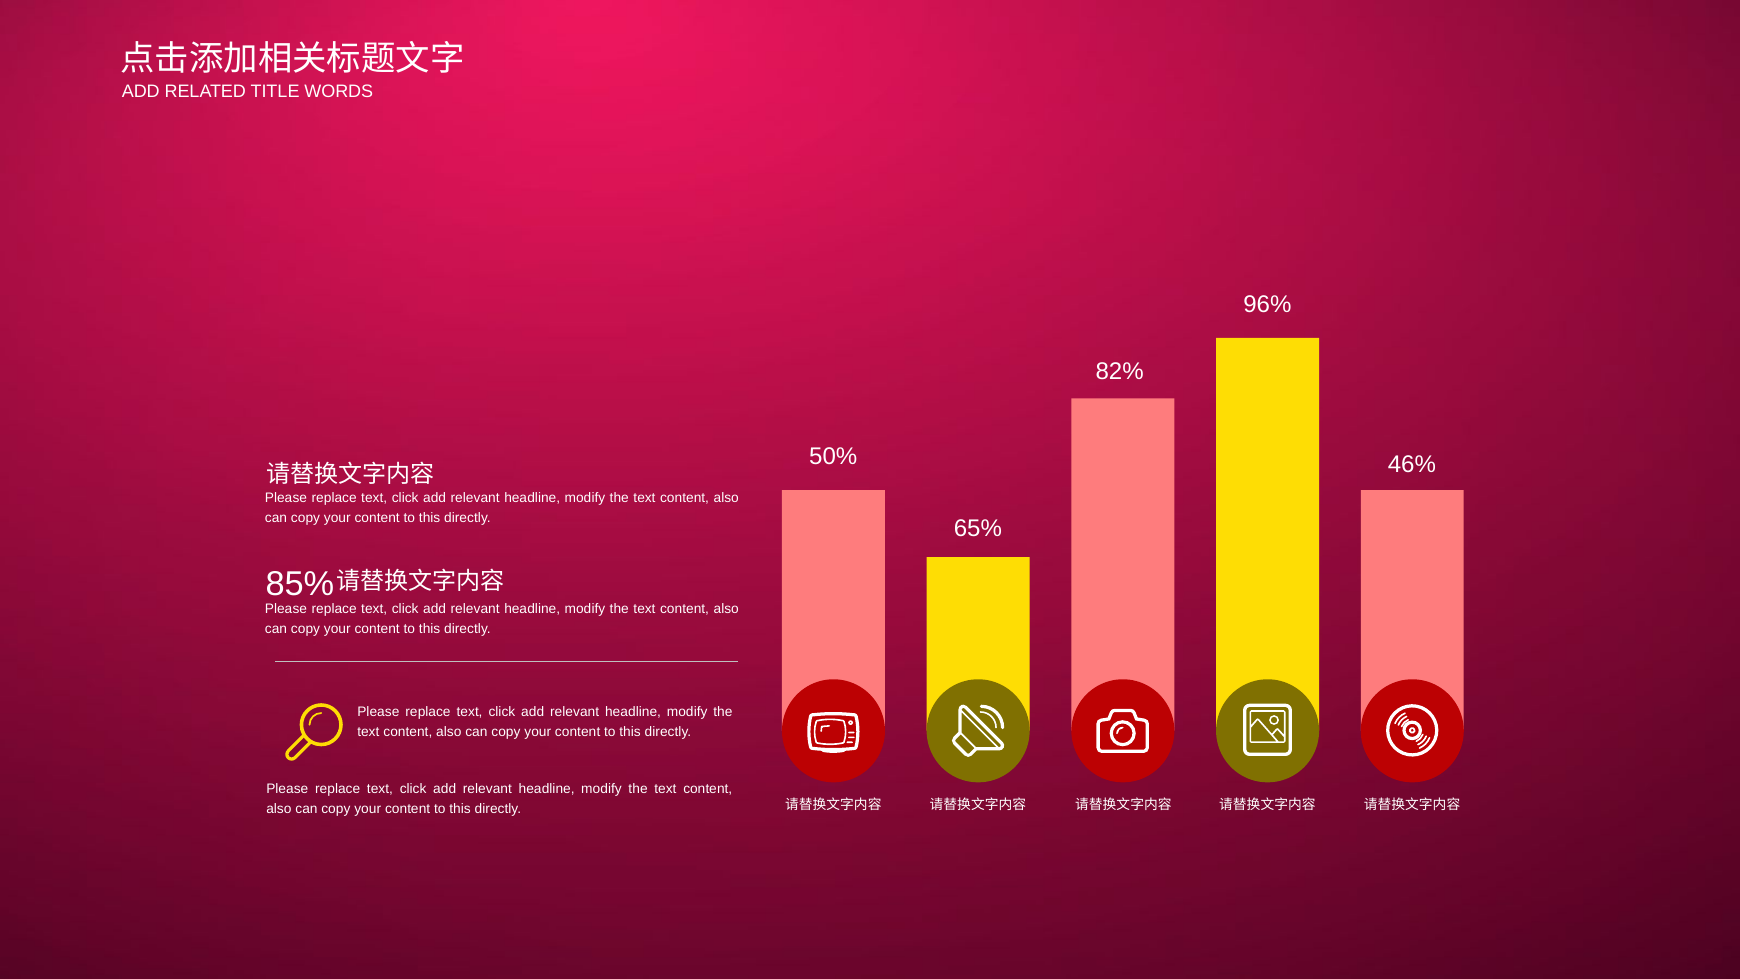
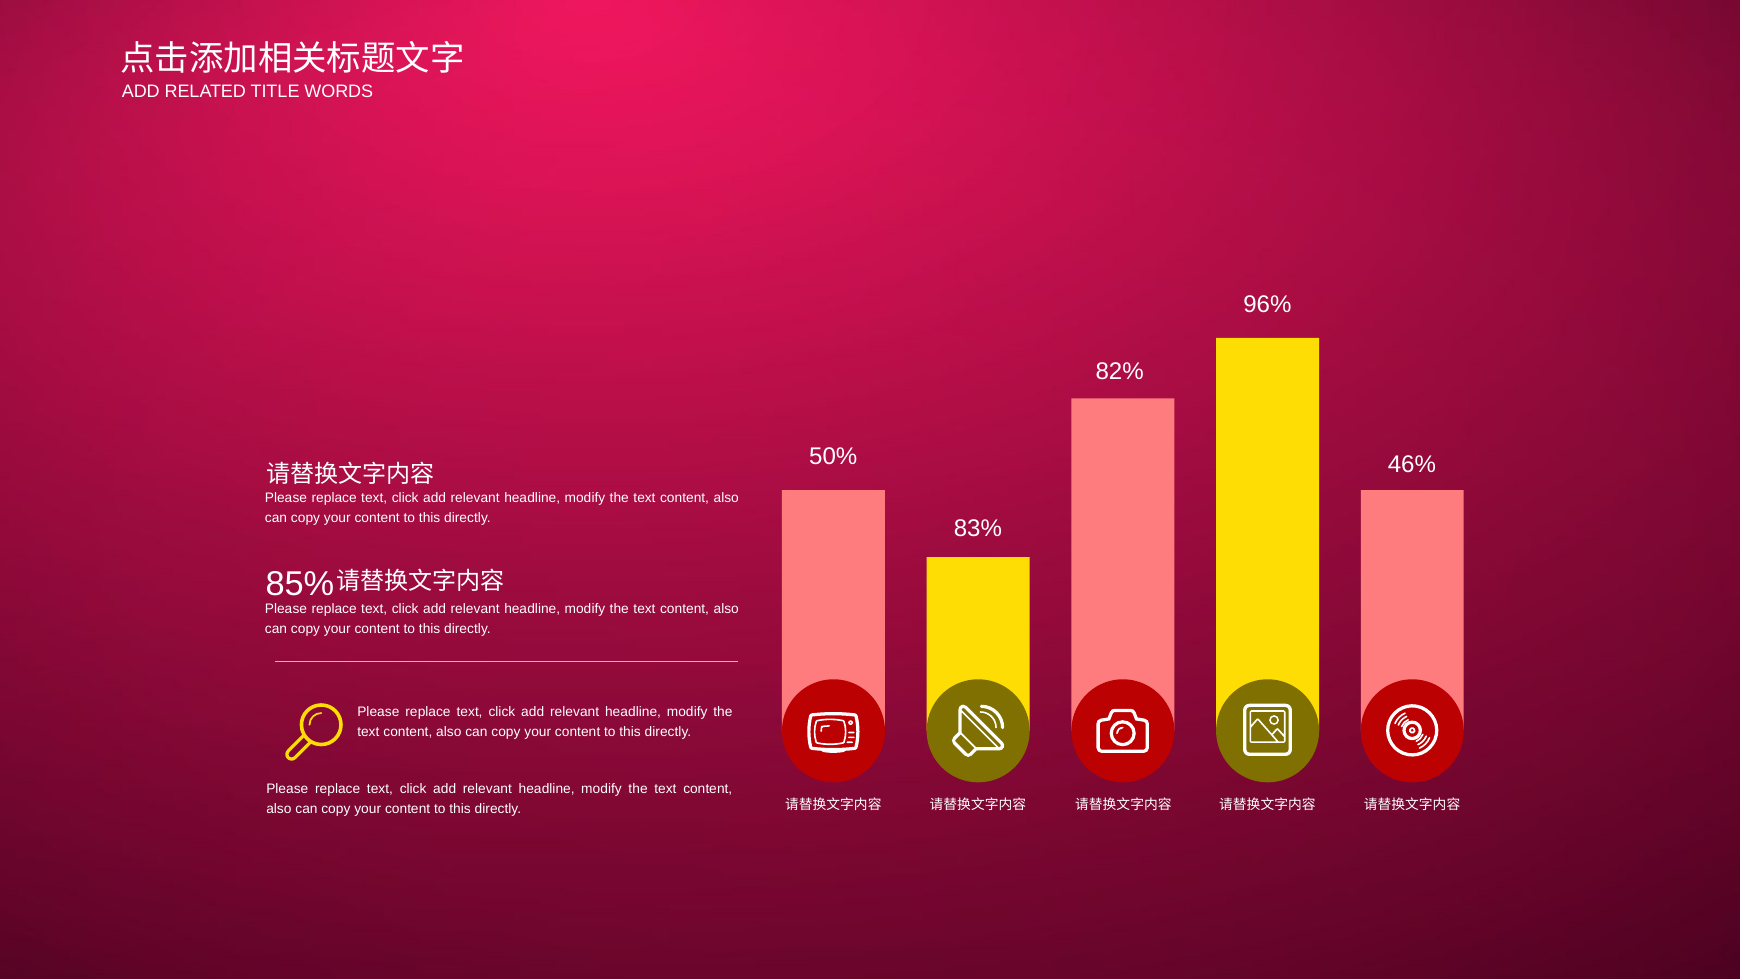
65%: 65% -> 83%
